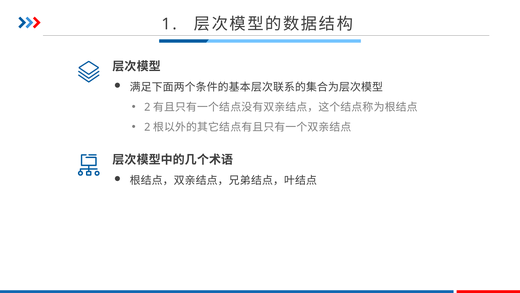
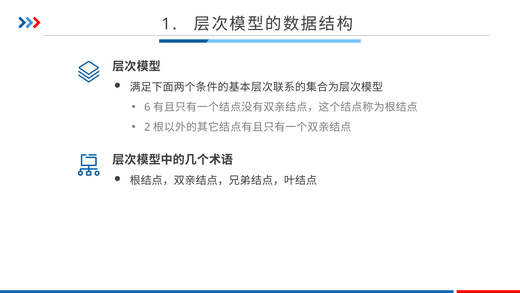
2 at (147, 107): 2 -> 6
